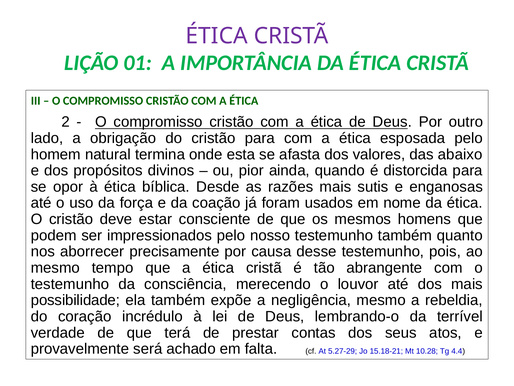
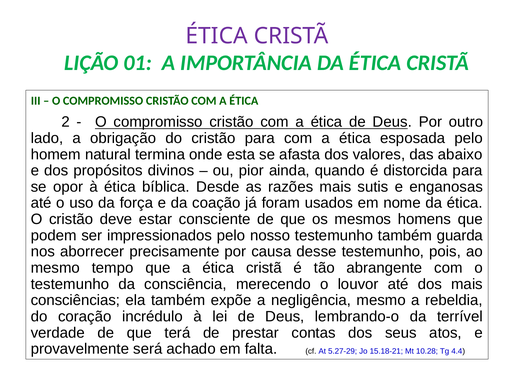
quanto: quanto -> guarda
possibilidade: possibilidade -> consciências
